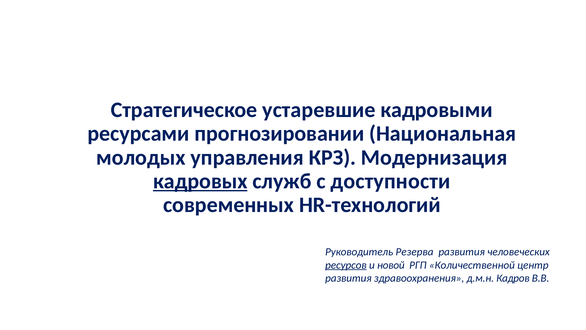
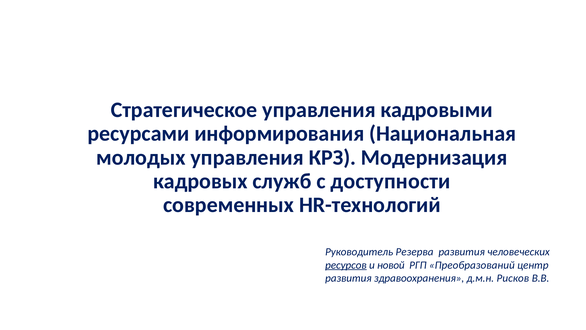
Стратегическое устаревшие: устаревшие -> управления
прогнозировании: прогнозировании -> информирования
кадровых underline: present -> none
Количественной: Количественной -> Преобразований
Кадров: Кадров -> Рисков
